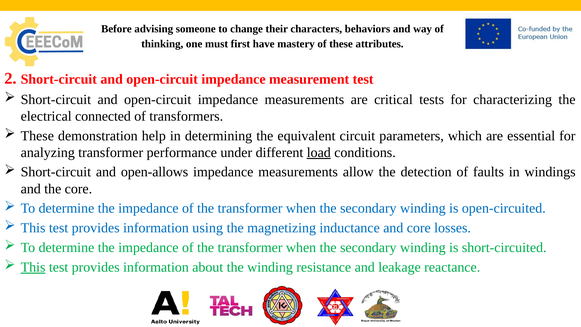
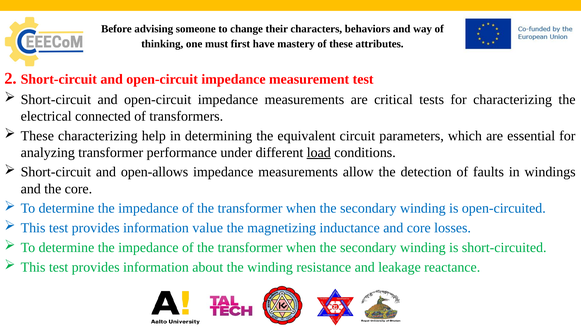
These demonstration: demonstration -> characterizing
using: using -> value
This at (33, 267) underline: present -> none
